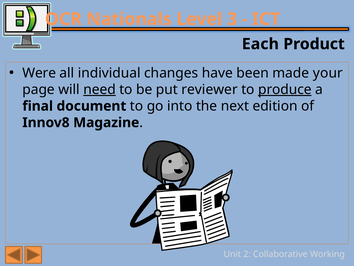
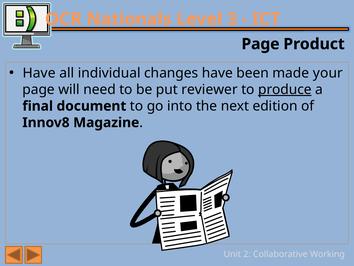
Each at (260, 44): Each -> Page
Were at (39, 73): Were -> Have
need underline: present -> none
